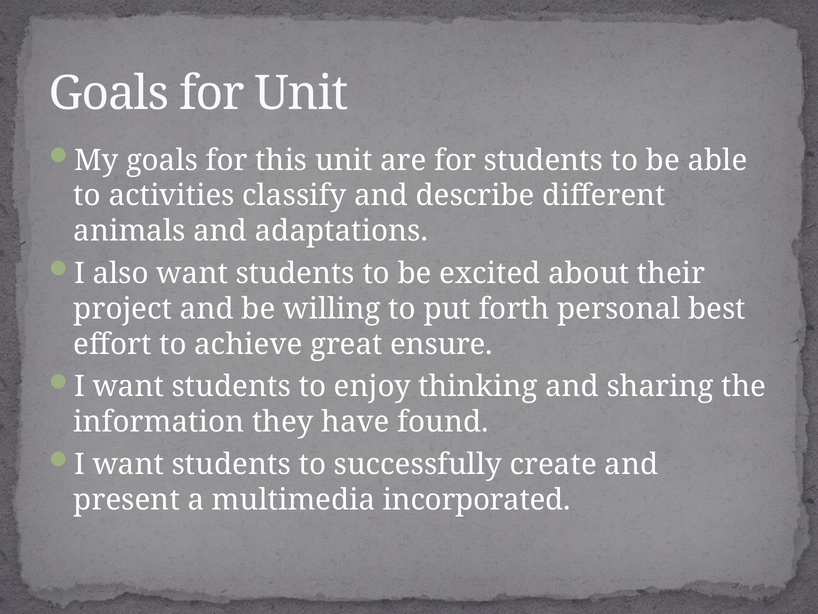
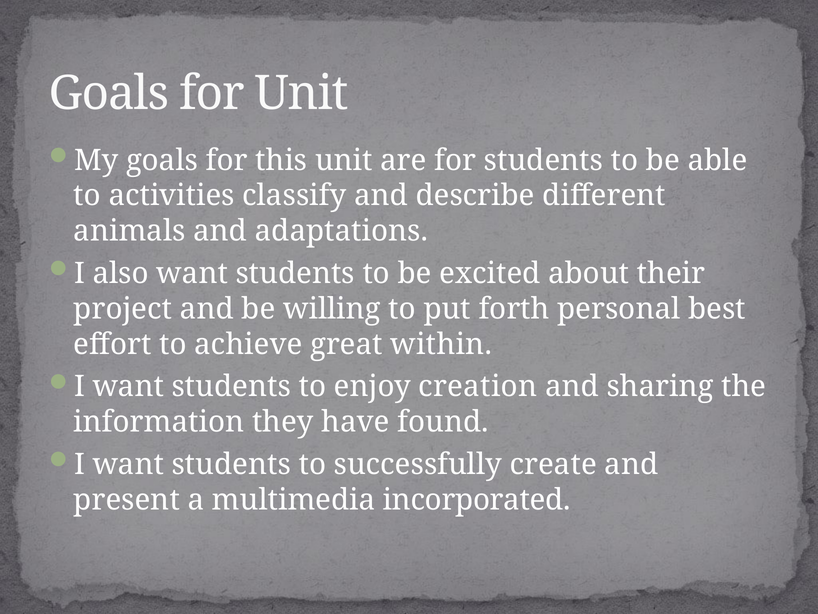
ensure: ensure -> within
thinking: thinking -> creation
